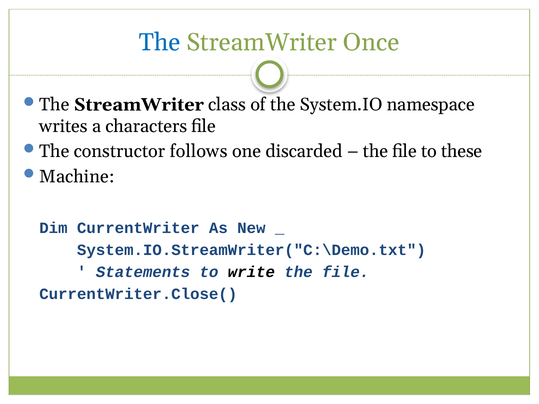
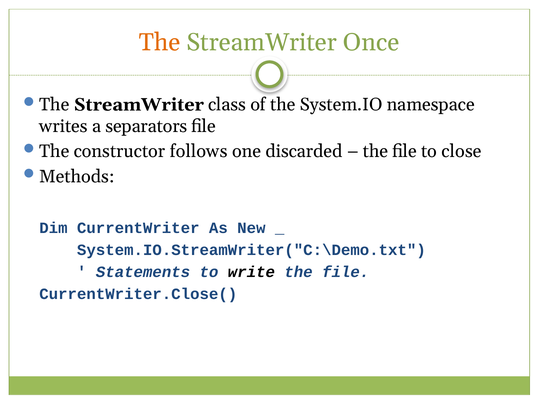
The at (160, 42) colour: blue -> orange
characters: characters -> separators
these: these -> close
Machine: Machine -> Methods
